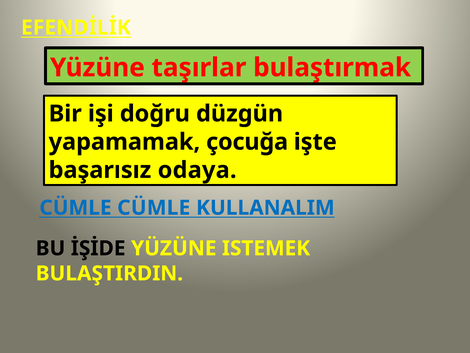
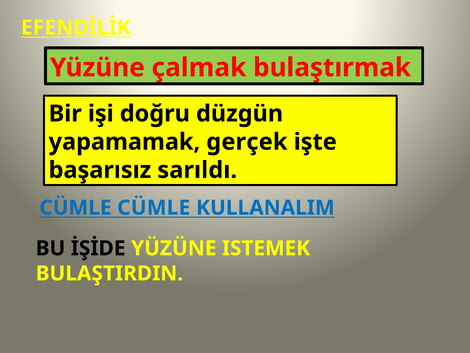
taşırlar: taşırlar -> çalmak
çocuğa: çocuğa -> gerçek
odaya: odaya -> sarıldı
